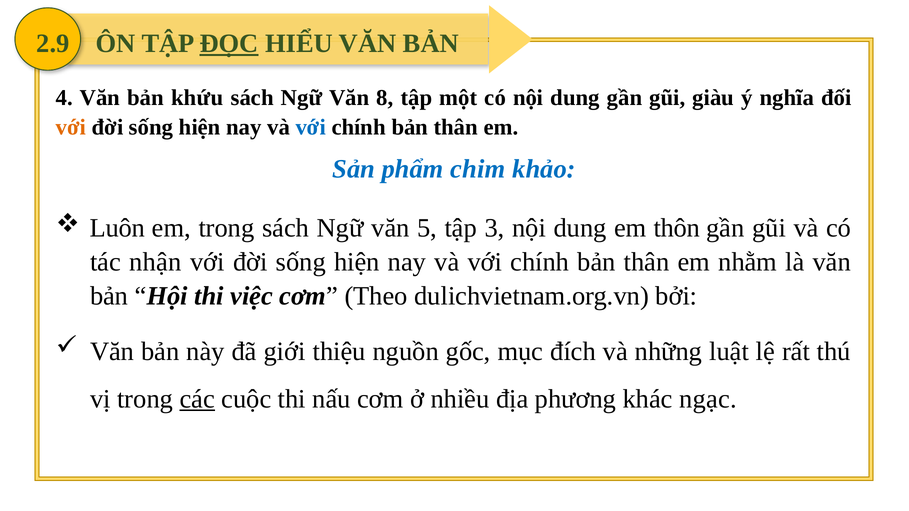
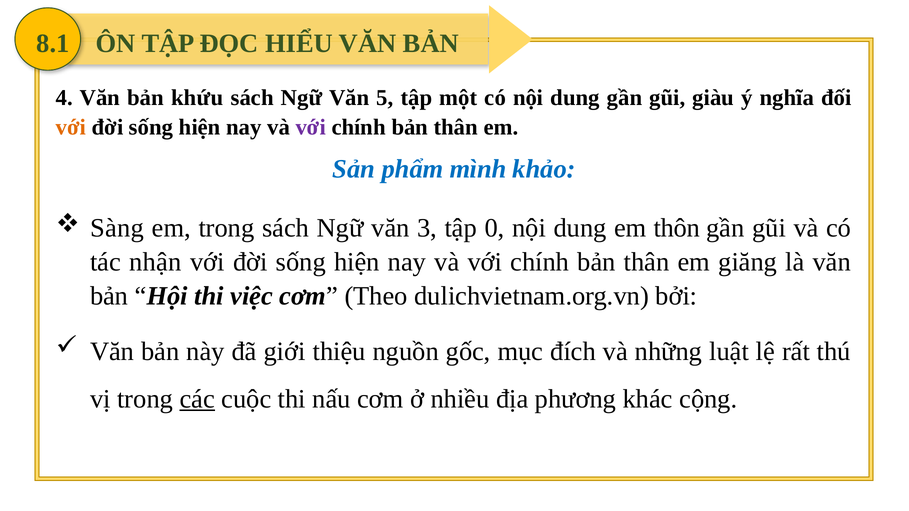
2.9: 2.9 -> 8.1
ĐỌC underline: present -> none
8: 8 -> 5
với at (311, 127) colour: blue -> purple
chim: chim -> mình
Luôn: Luôn -> Sàng
5: 5 -> 3
3: 3 -> 0
nhằm: nhằm -> giăng
ngạc: ngạc -> cộng
